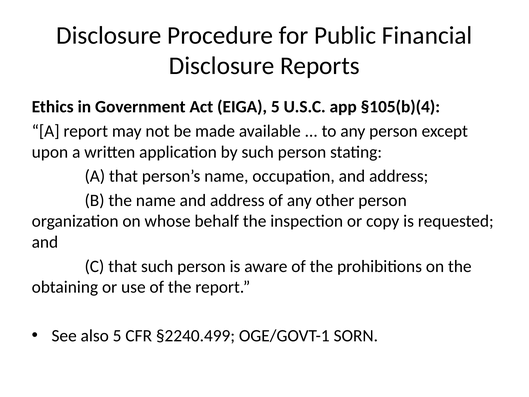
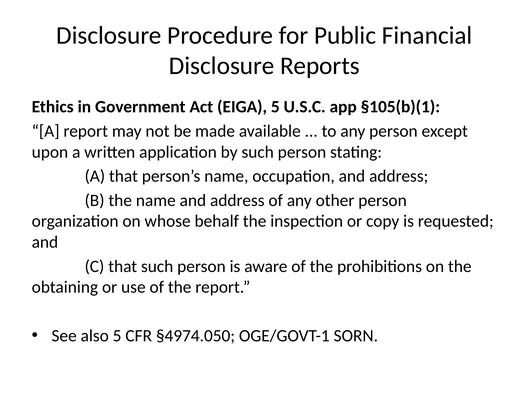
§105(b)(4: §105(b)(4 -> §105(b)(1
§2240.499: §2240.499 -> §4974.050
